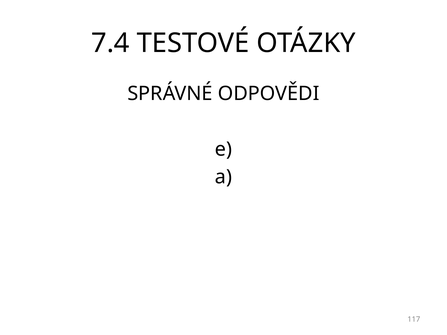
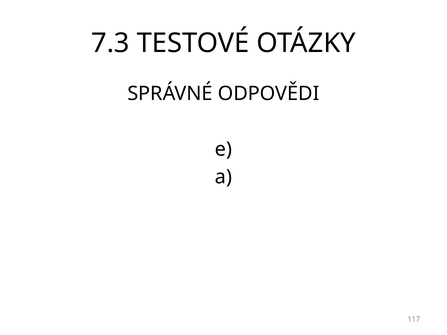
7.4: 7.4 -> 7.3
